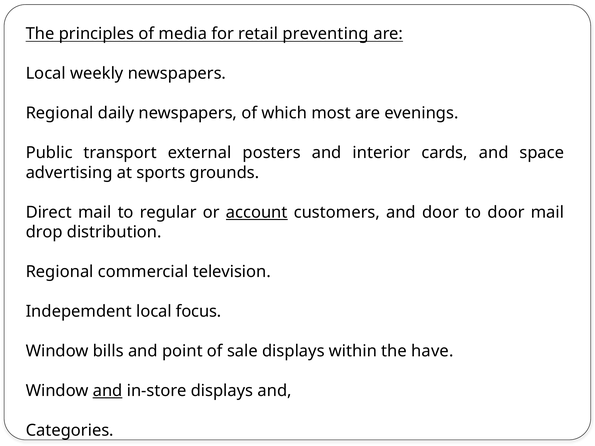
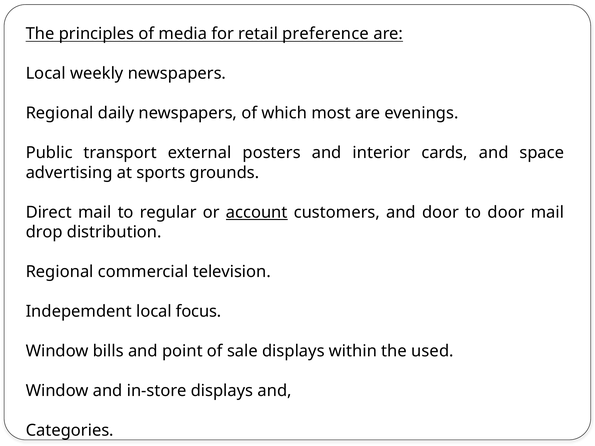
preventing: preventing -> preference
have: have -> used
and at (108, 391) underline: present -> none
